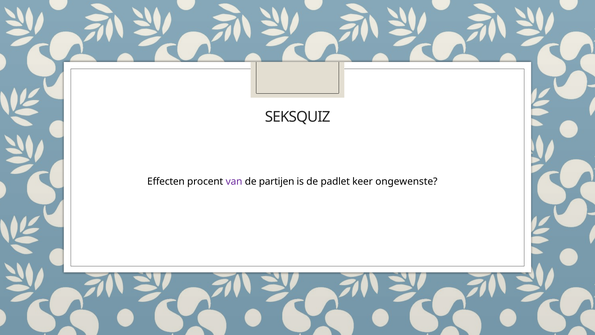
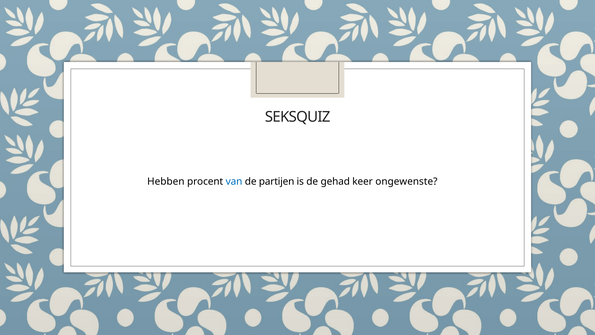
Effecten: Effecten -> Hebben
van colour: purple -> blue
padlet: padlet -> gehad
